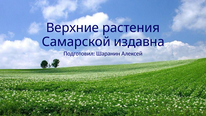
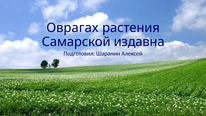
Верхние: Верхние -> Оврагах
